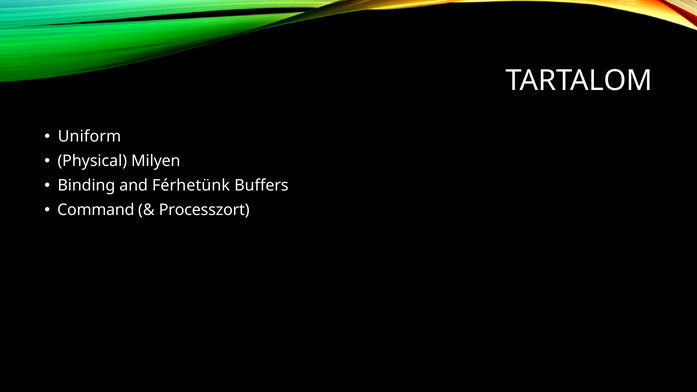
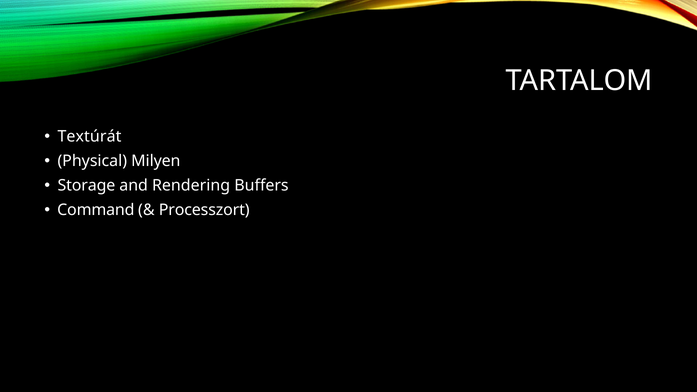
Uniform: Uniform -> Textúrát
Binding: Binding -> Storage
Férhetünk: Férhetünk -> Rendering
